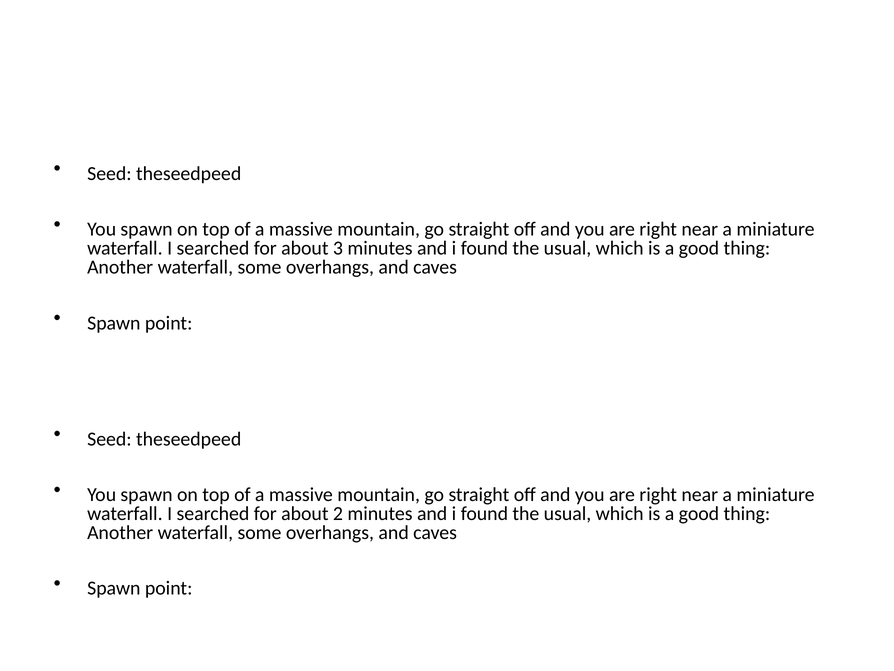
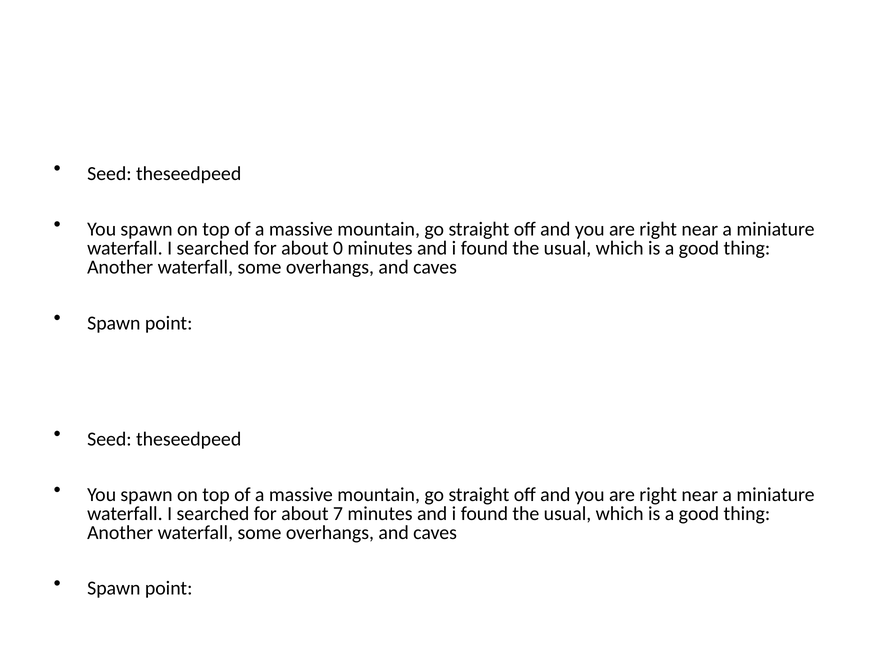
3: 3 -> 0
2: 2 -> 7
